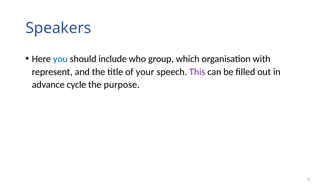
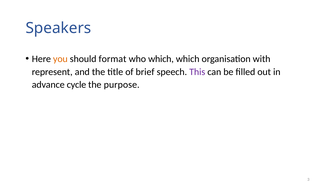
you colour: blue -> orange
include: include -> format
who group: group -> which
your: your -> brief
